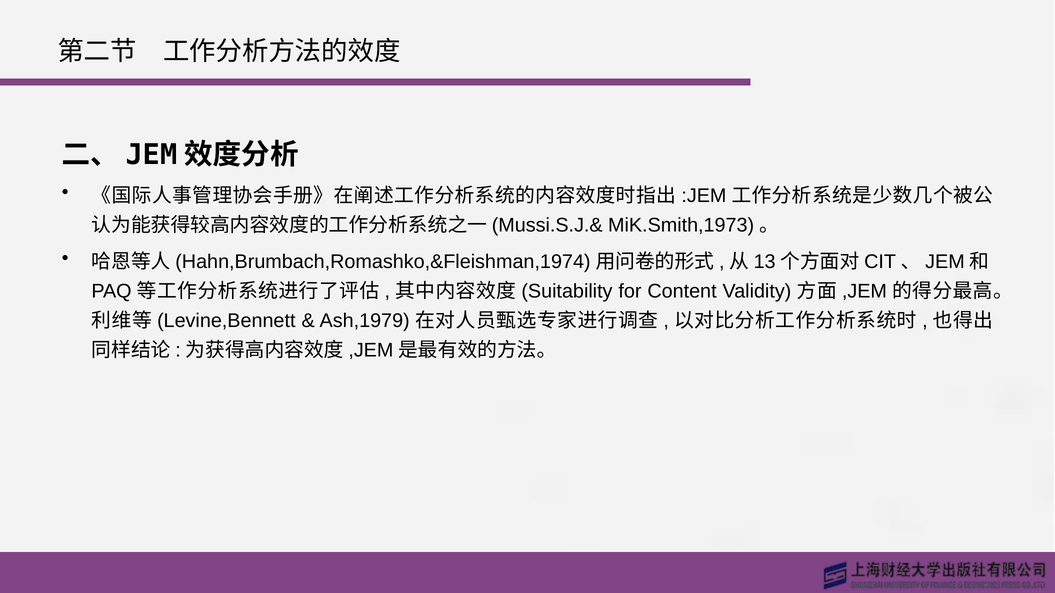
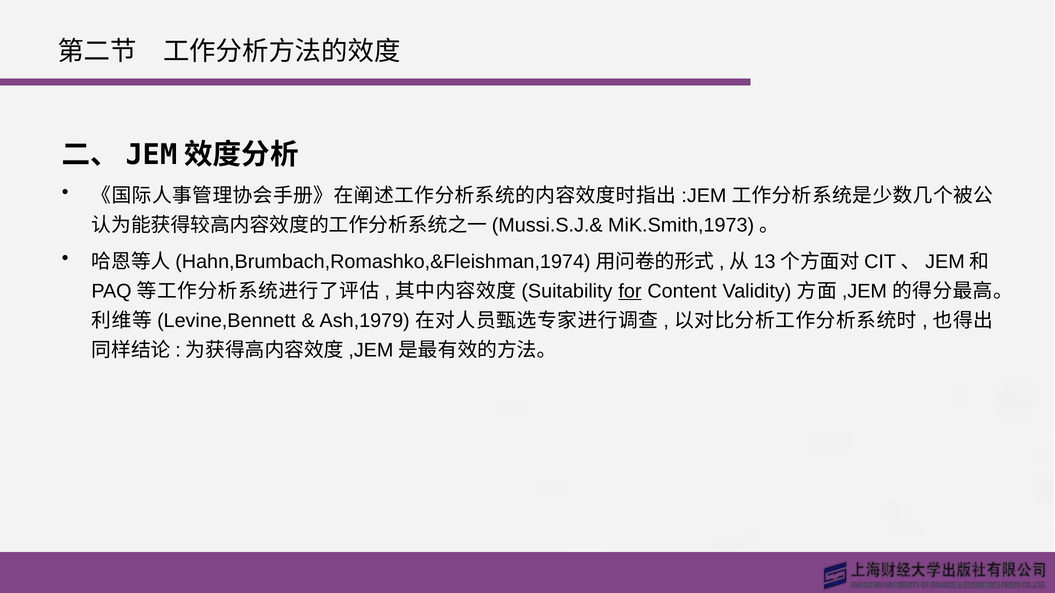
for underline: none -> present
